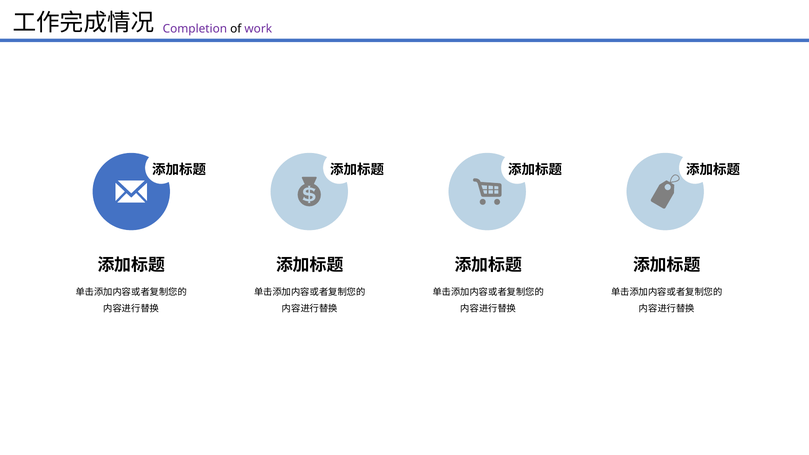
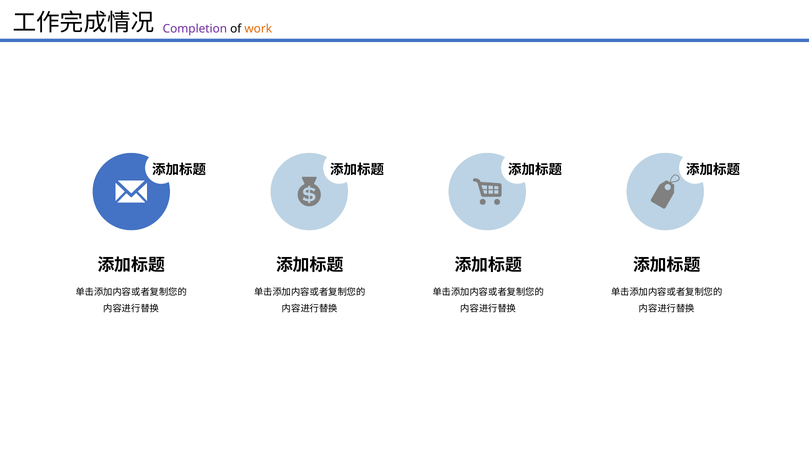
work colour: purple -> orange
